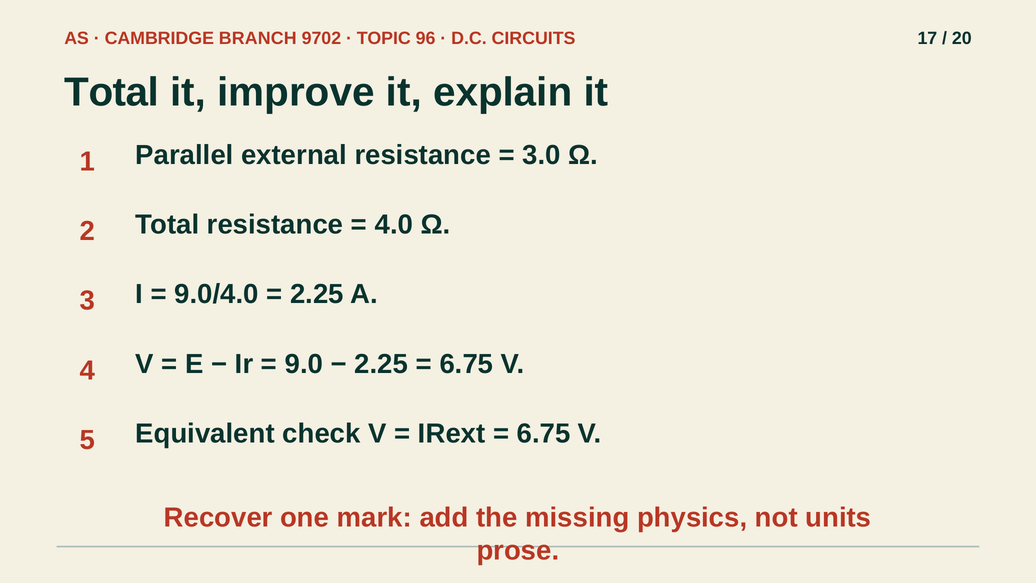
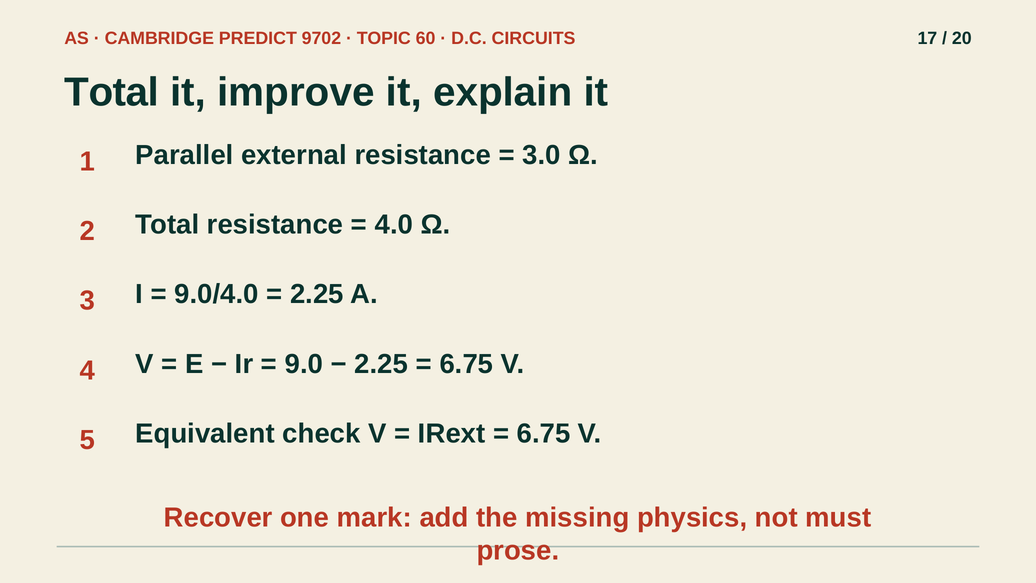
BRANCH: BRANCH -> PREDICT
96: 96 -> 60
units: units -> must
